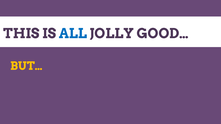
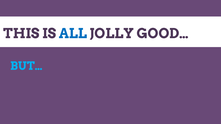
BUT… colour: yellow -> light blue
